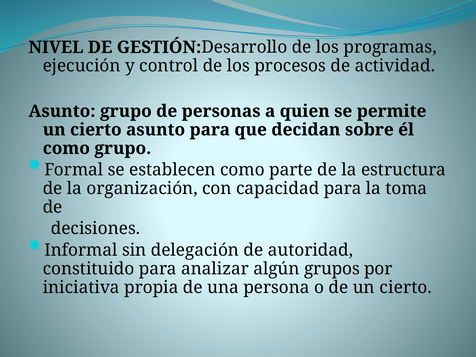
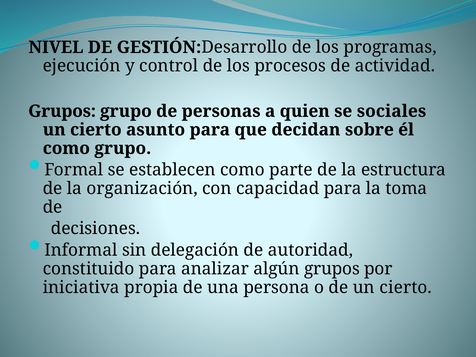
Asunto at (62, 111): Asunto -> Grupos
permite: permite -> sociales
